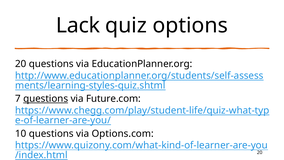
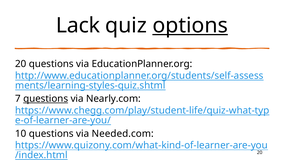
options underline: none -> present
Future.com: Future.com -> Nearly.com
Options.com: Options.com -> Needed.com
